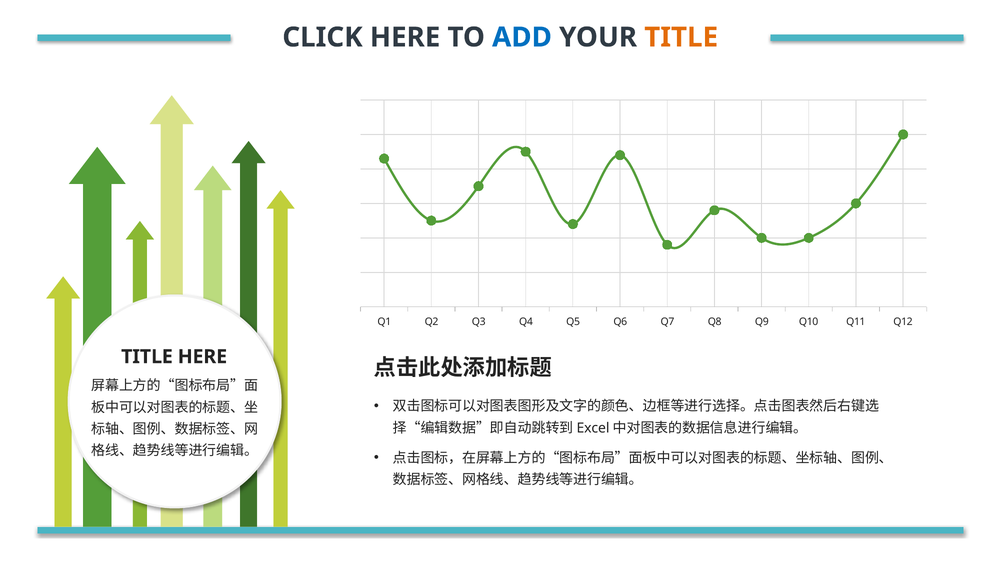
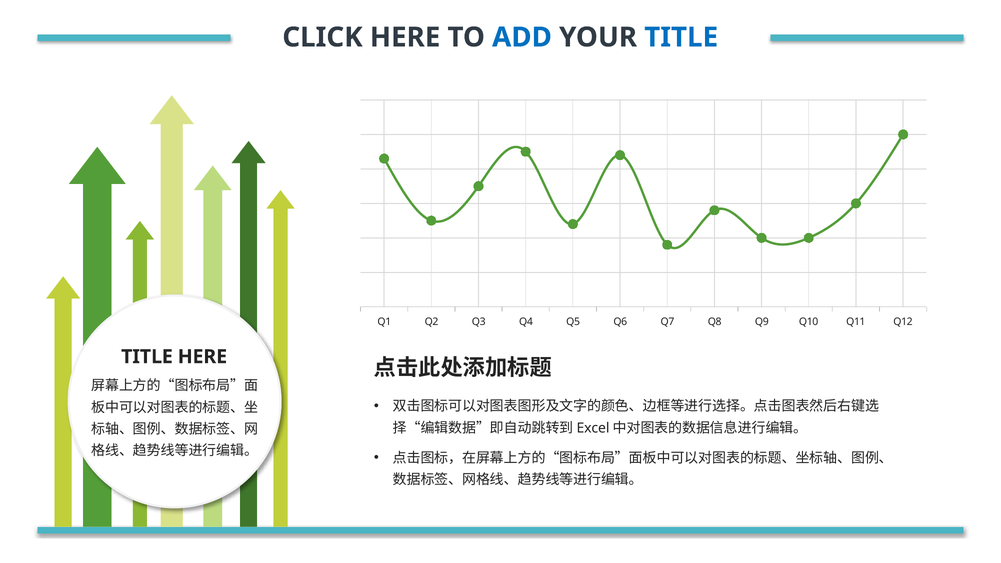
TITLE at (681, 37) colour: orange -> blue
